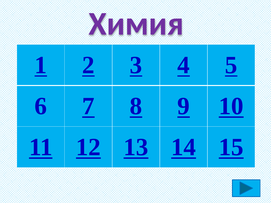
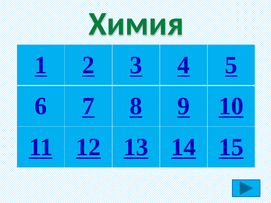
Химия colour: purple -> green
